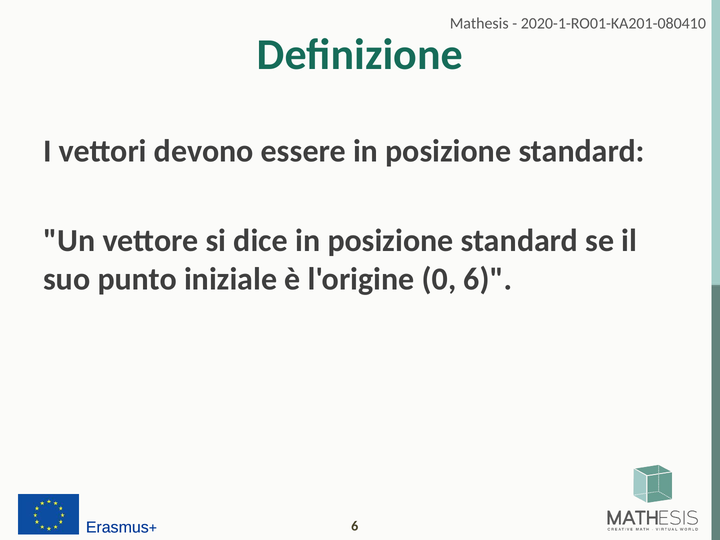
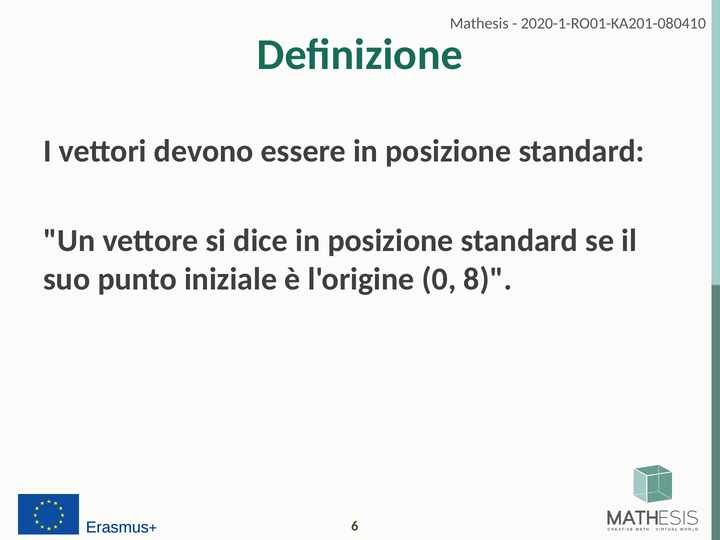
0 6: 6 -> 8
